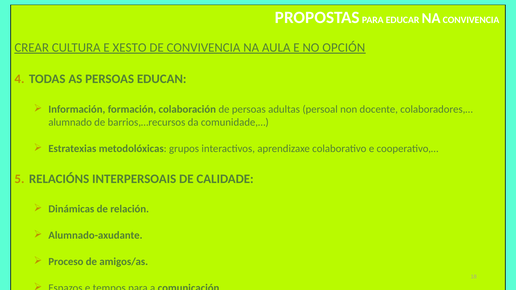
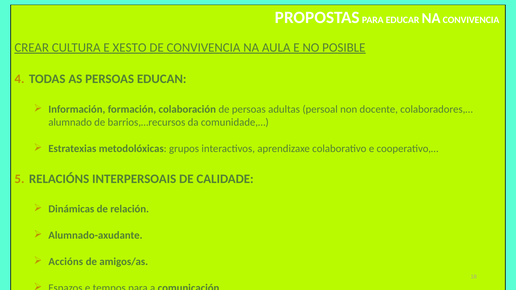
OPCIÓN: OPCIÓN -> POSIBLE
Proceso: Proceso -> Accións
